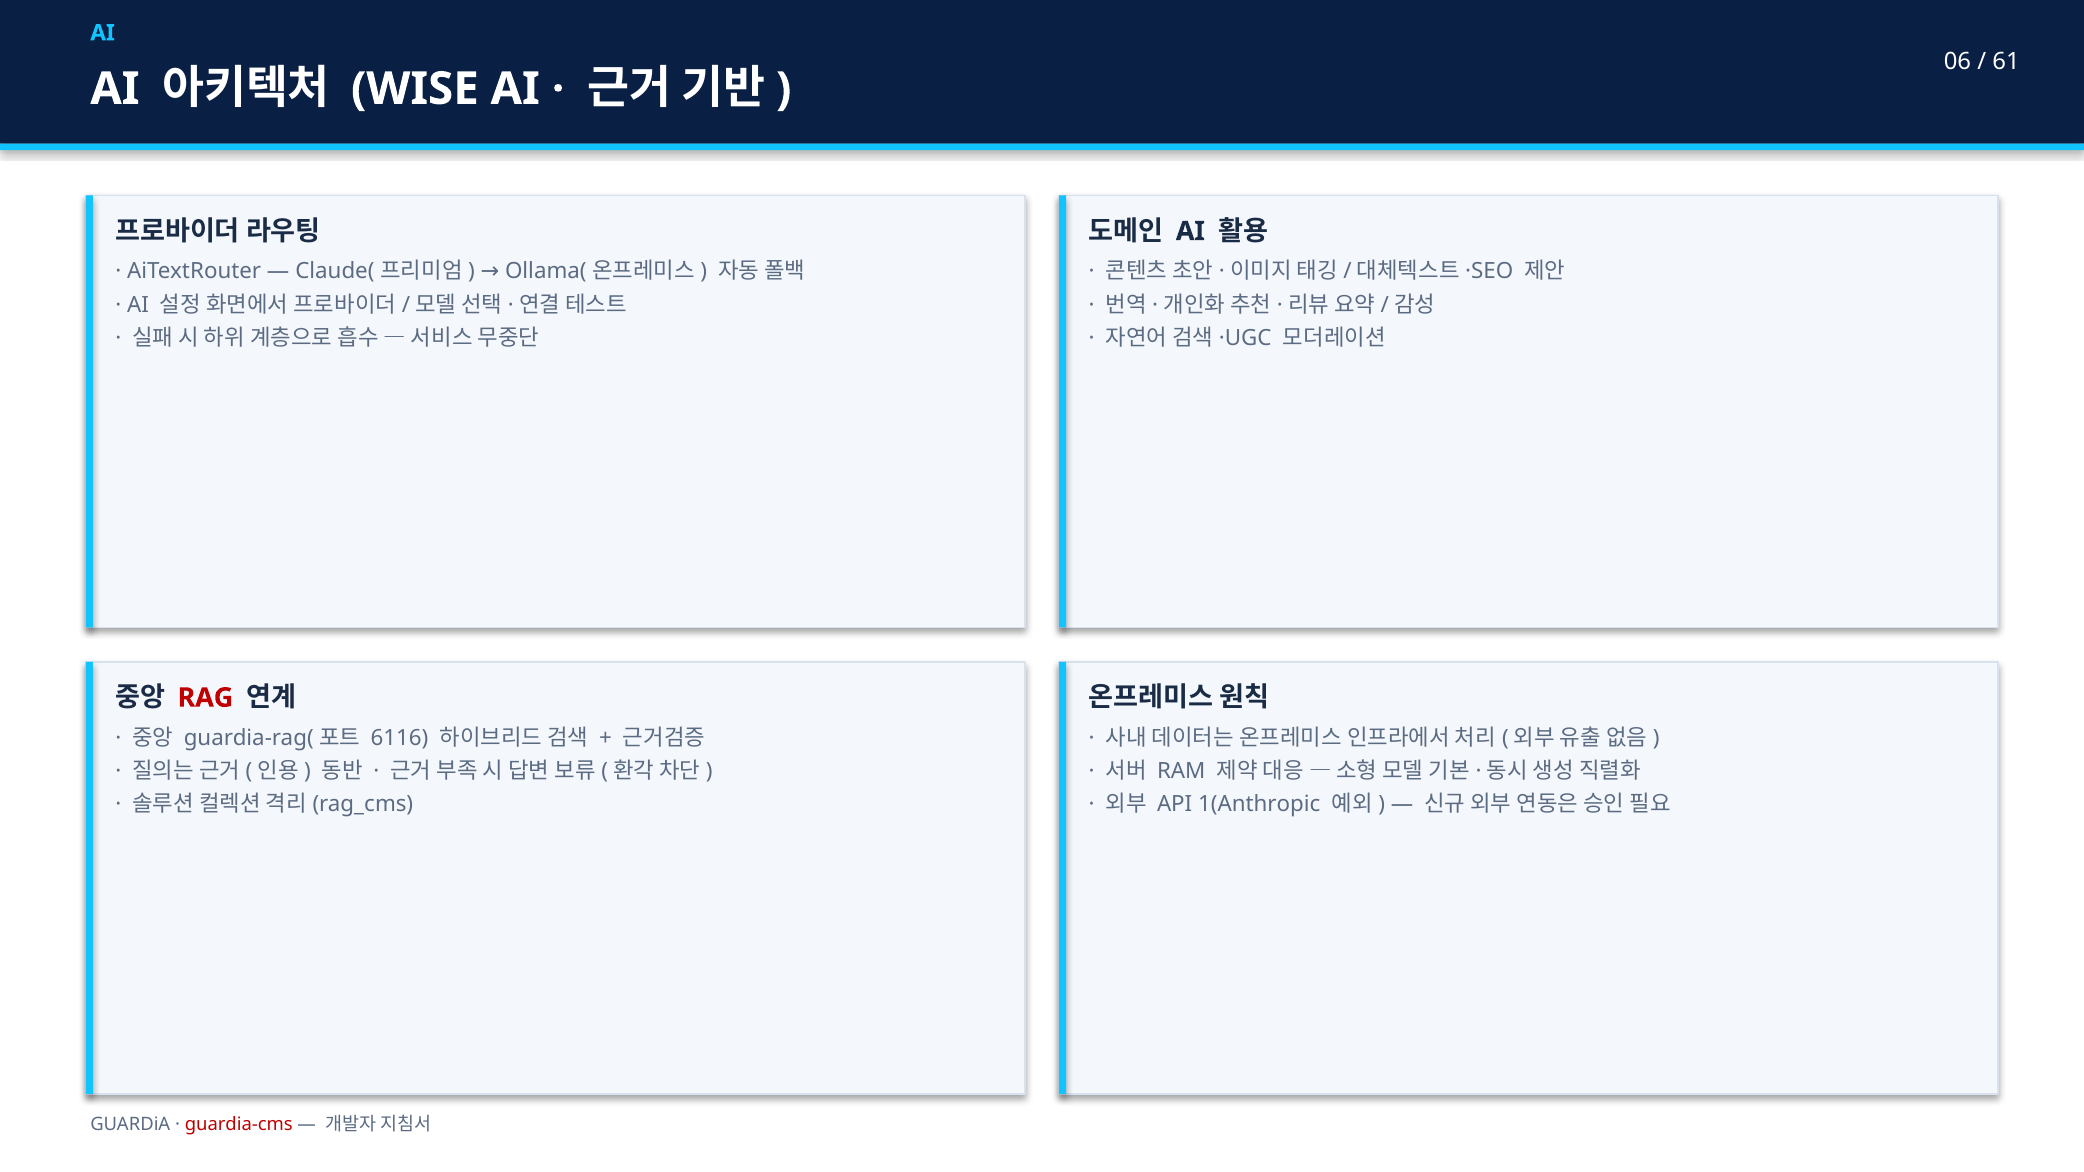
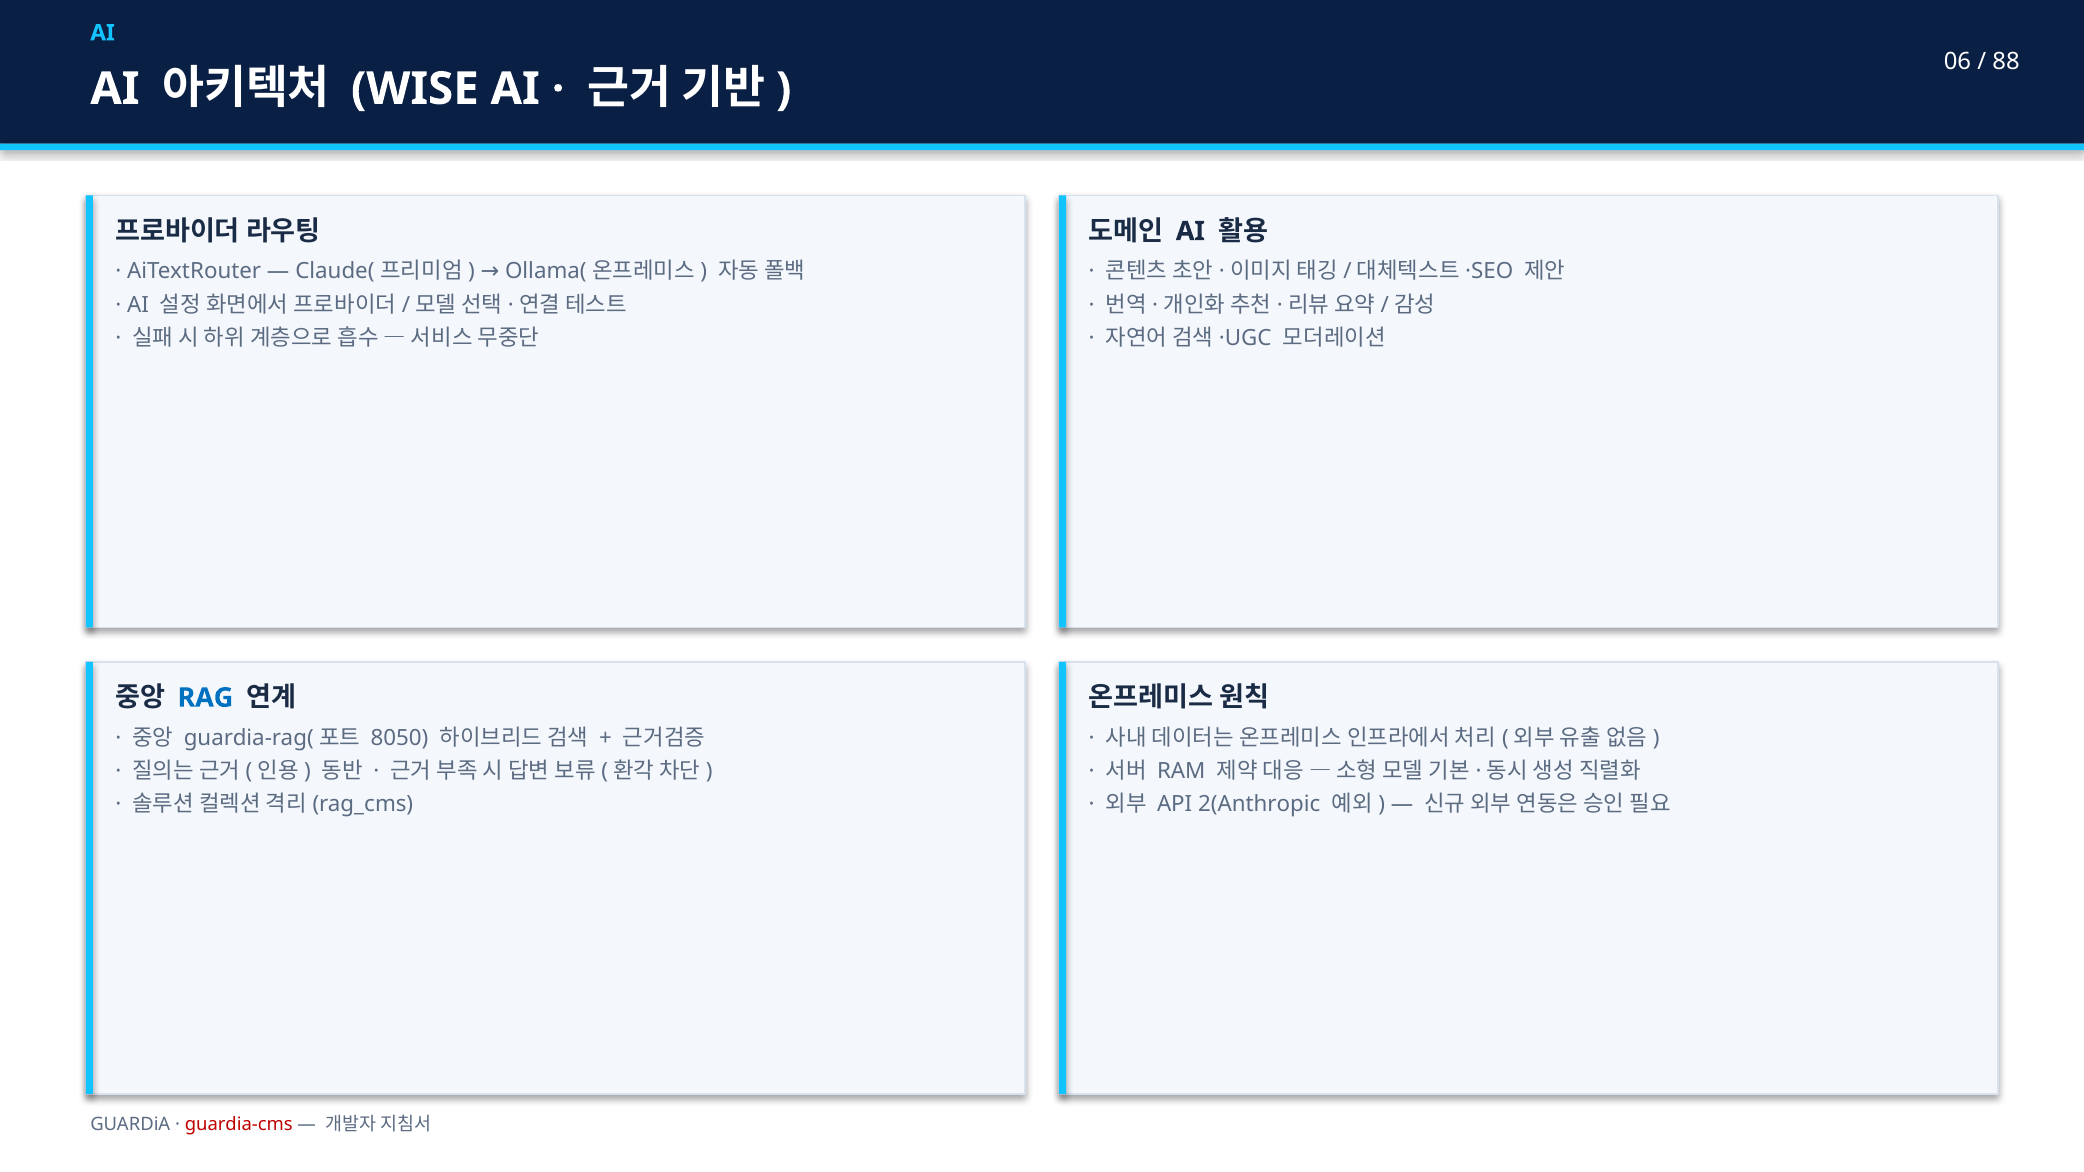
61: 61 -> 88
RAG colour: red -> blue
6116: 6116 -> 8050
1(Anthropic: 1(Anthropic -> 2(Anthropic
